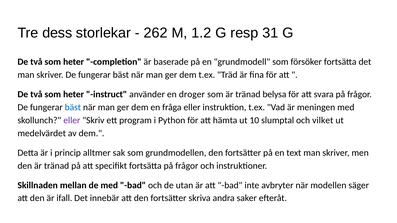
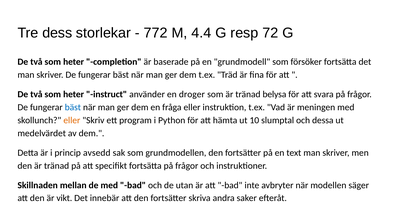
262: 262 -> 772
1.2: 1.2 -> 4.4
31: 31 -> 72
eller at (72, 120) colour: purple -> orange
vilket: vilket -> dessa
alltmer: alltmer -> avsedd
ifall: ifall -> vikt
